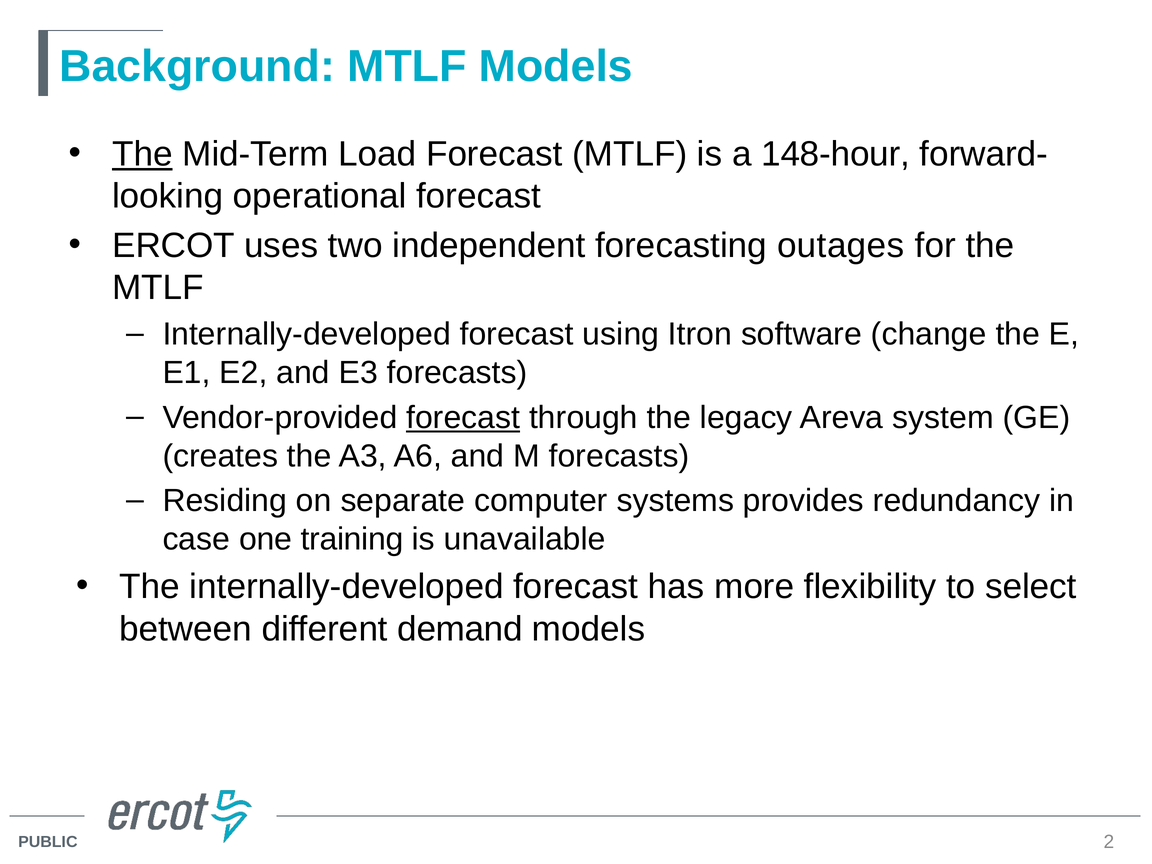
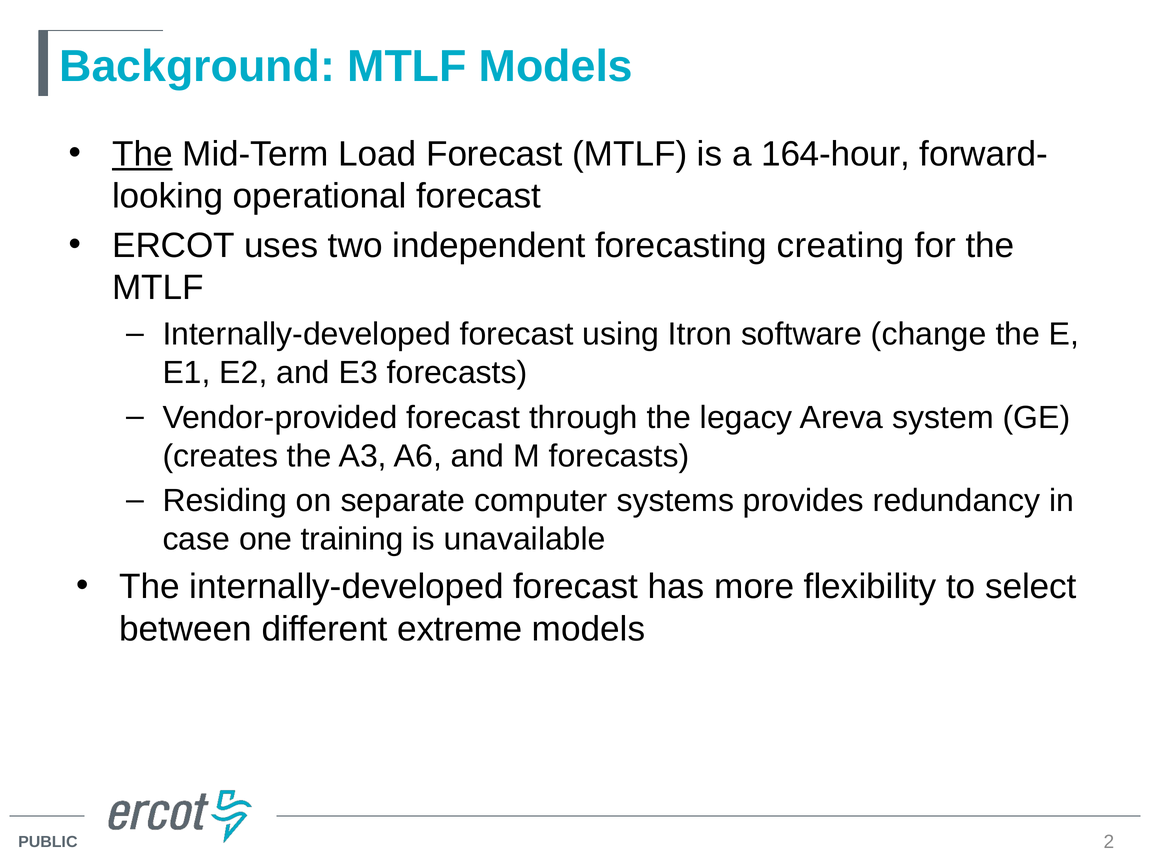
148-hour: 148-hour -> 164-hour
outages: outages -> creating
forecast at (463, 418) underline: present -> none
demand: demand -> extreme
